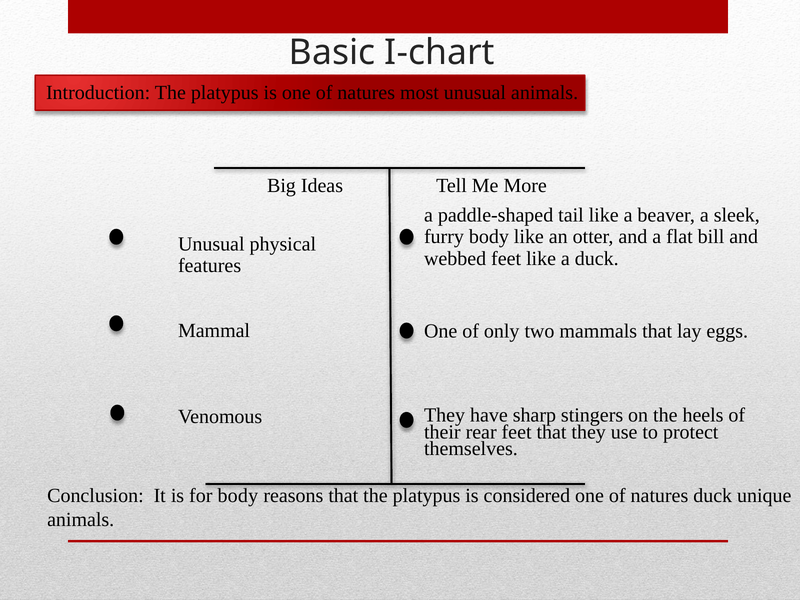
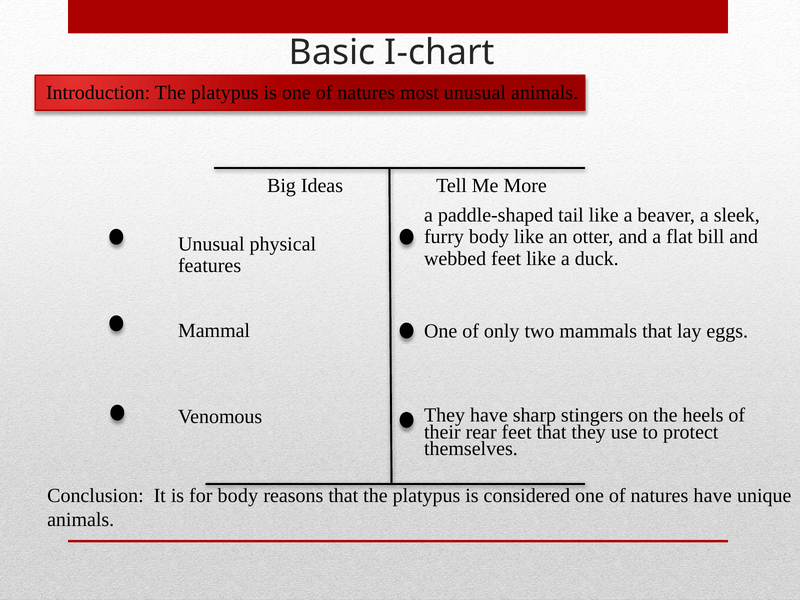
natures duck: duck -> have
